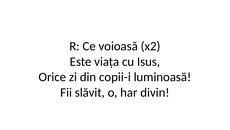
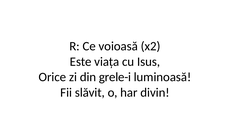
copii-i: copii-i -> grele-i
